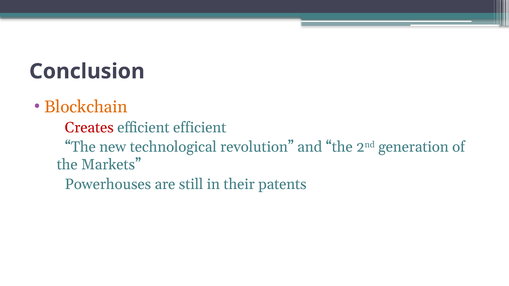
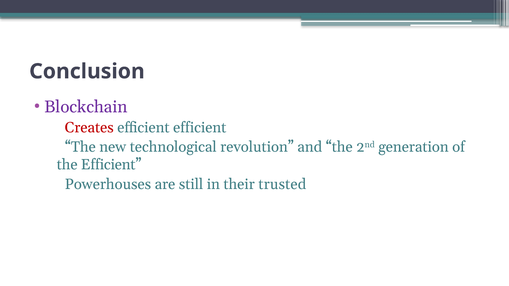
Blockchain colour: orange -> purple
the Markets: Markets -> Efficient
patents: patents -> trusted
